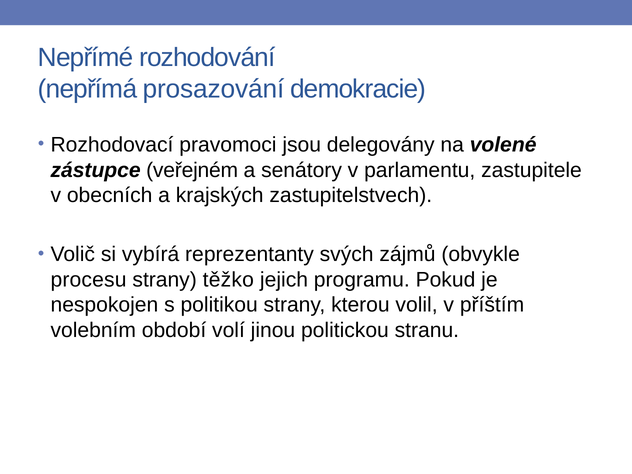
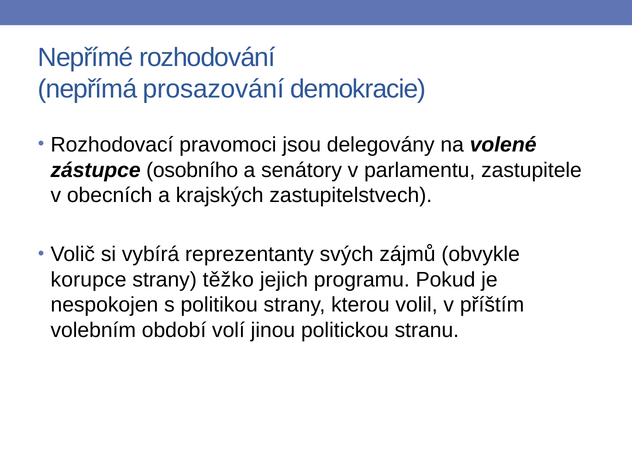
veřejném: veřejném -> osobního
procesu: procesu -> korupce
